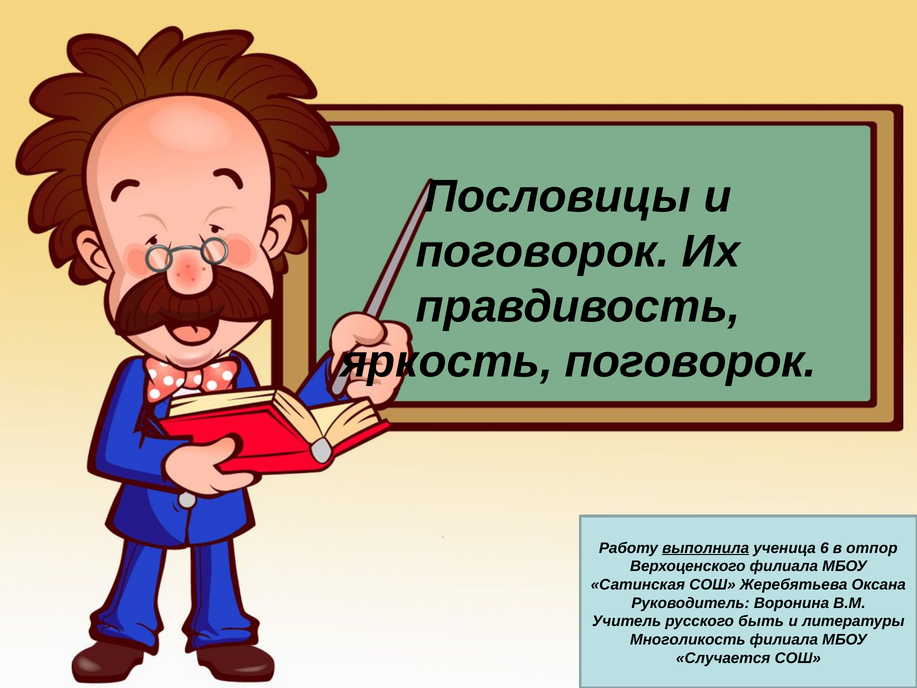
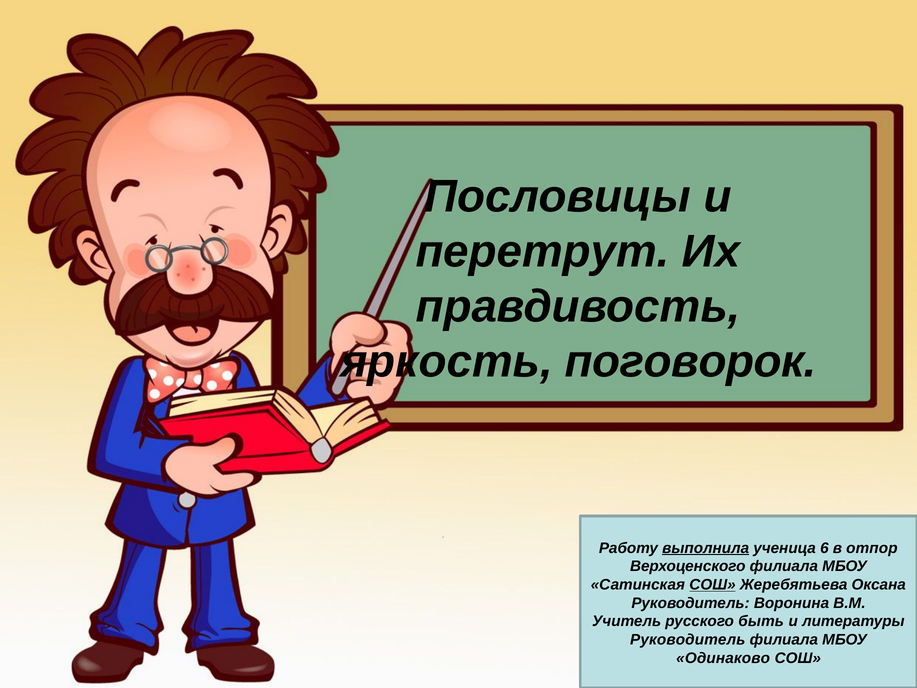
поговорок at (543, 251): поговорок -> перетрут
СОШ at (713, 584) underline: none -> present
Многоликость at (688, 639): Многоликость -> Руководитель
Случается: Случается -> Одинаково
